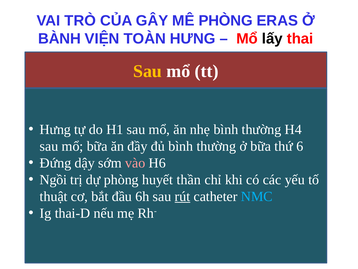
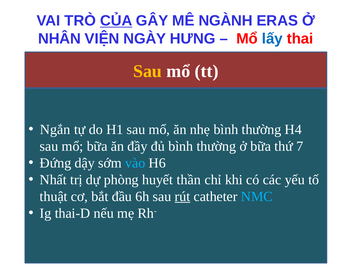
CỦA underline: none -> present
MÊ PHÒNG: PHÒNG -> NGÀNH
BÀNH: BÀNH -> NHÂN
TOÀN: TOÀN -> NGÀY
lấy colour: black -> blue
Hưng at (55, 129): Hưng -> Ngắn
6: 6 -> 7
vào colour: pink -> light blue
Ngồi: Ngồi -> Nhất
